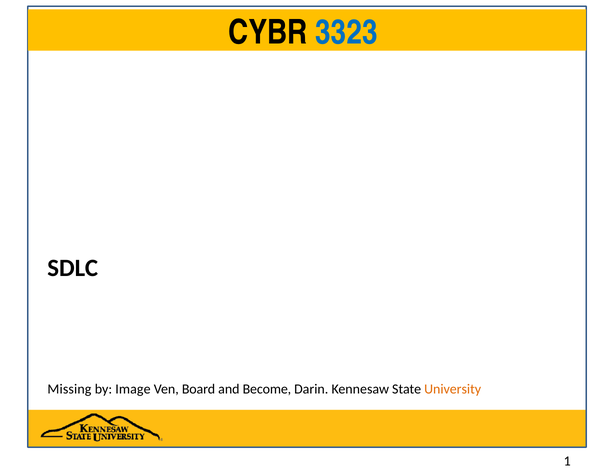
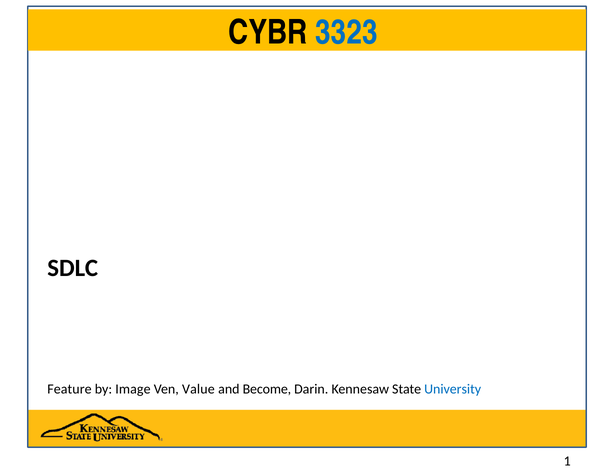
Missing: Missing -> Feature
Board: Board -> Value
University colour: orange -> blue
